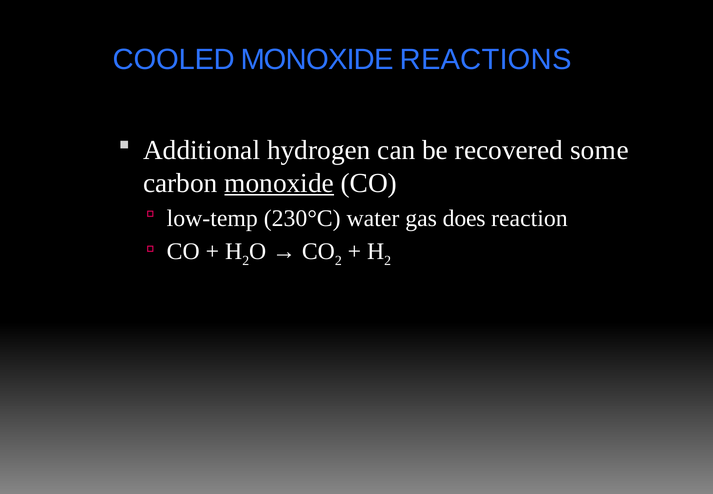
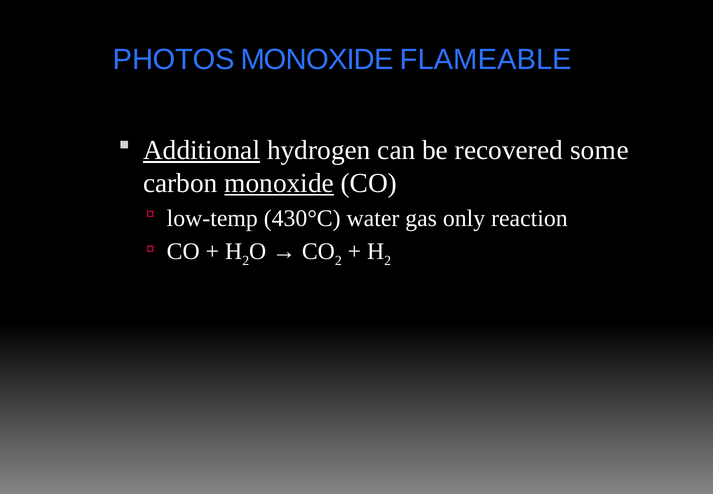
COOLED: COOLED -> PHOTOS
REACTIONS: REACTIONS -> FLAMEABLE
Additional underline: none -> present
230°C: 230°C -> 430°C
does: does -> only
